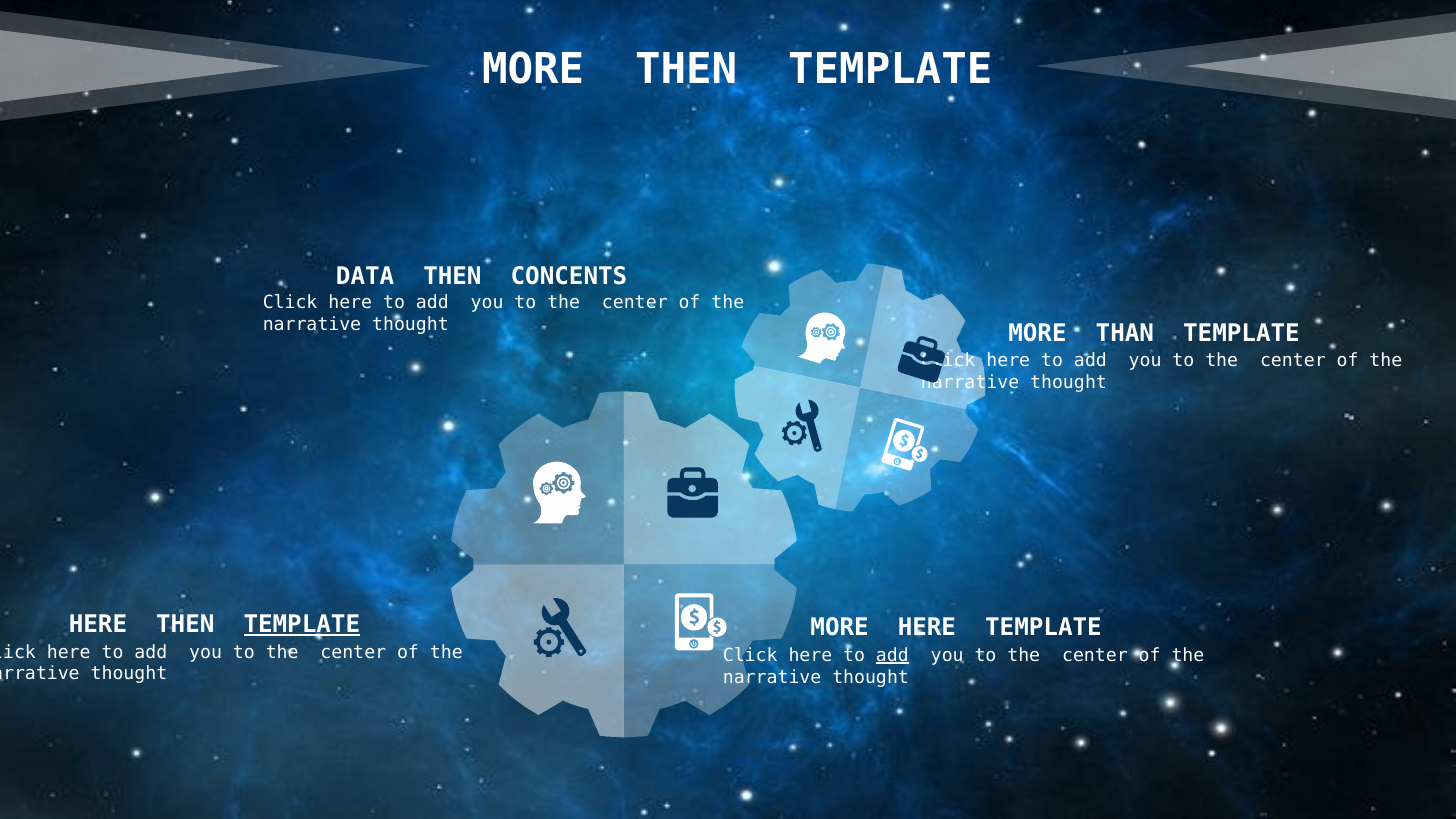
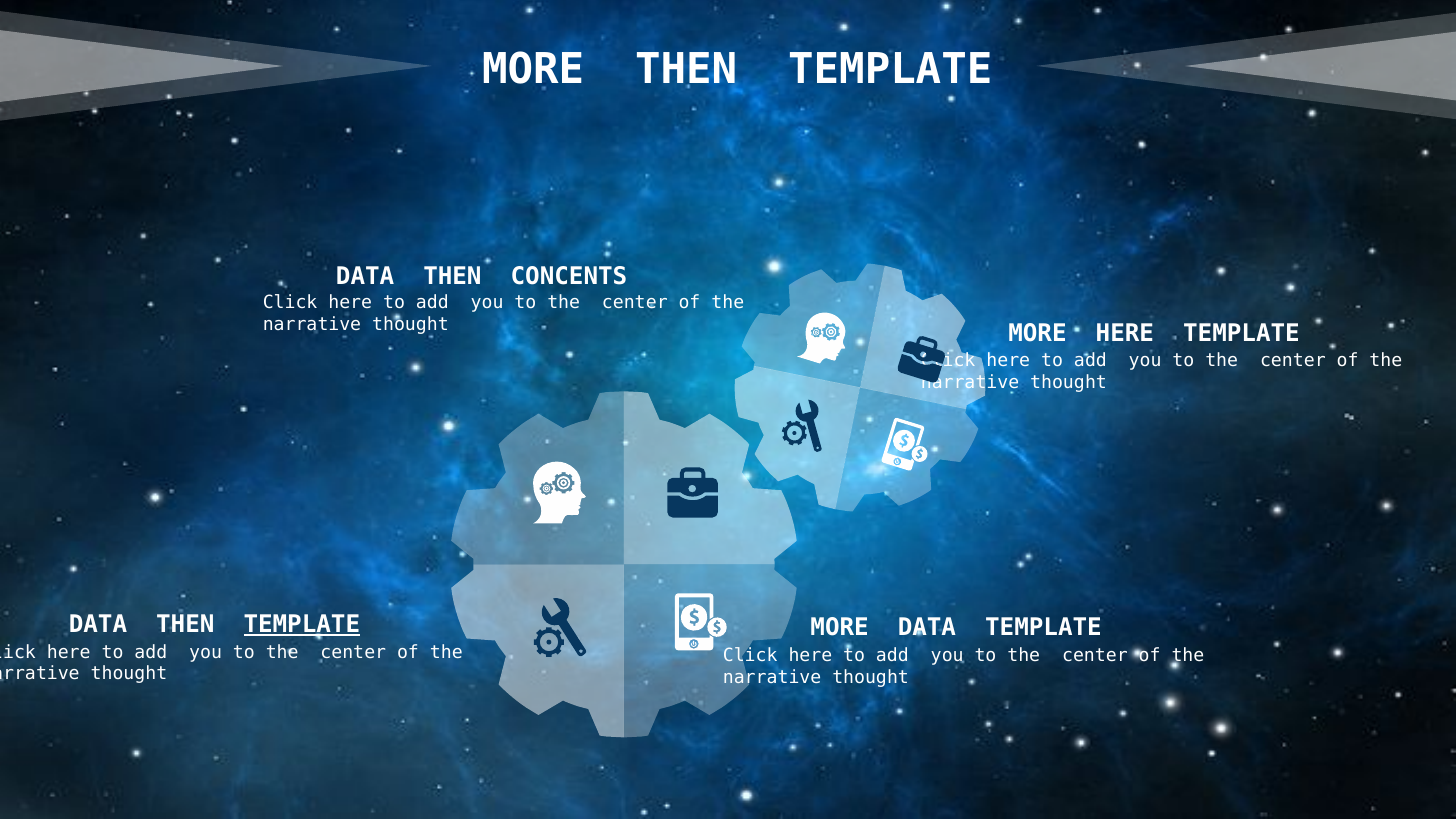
MORE THAN: THAN -> HERE
HERE at (98, 625): HERE -> DATA
MORE HERE: HERE -> DATA
add at (892, 655) underline: present -> none
